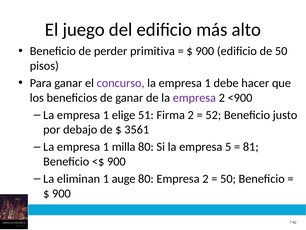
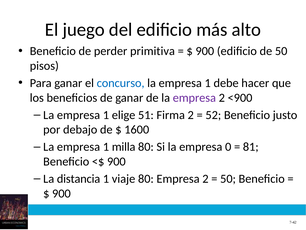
concurso colour: purple -> blue
3561: 3561 -> 1600
5: 5 -> 0
eliminan: eliminan -> distancia
auge: auge -> viaje
